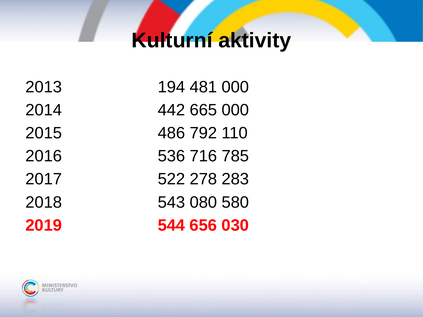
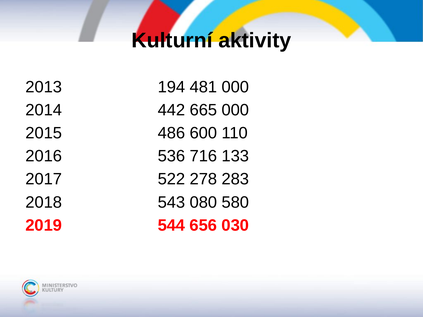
792: 792 -> 600
785: 785 -> 133
